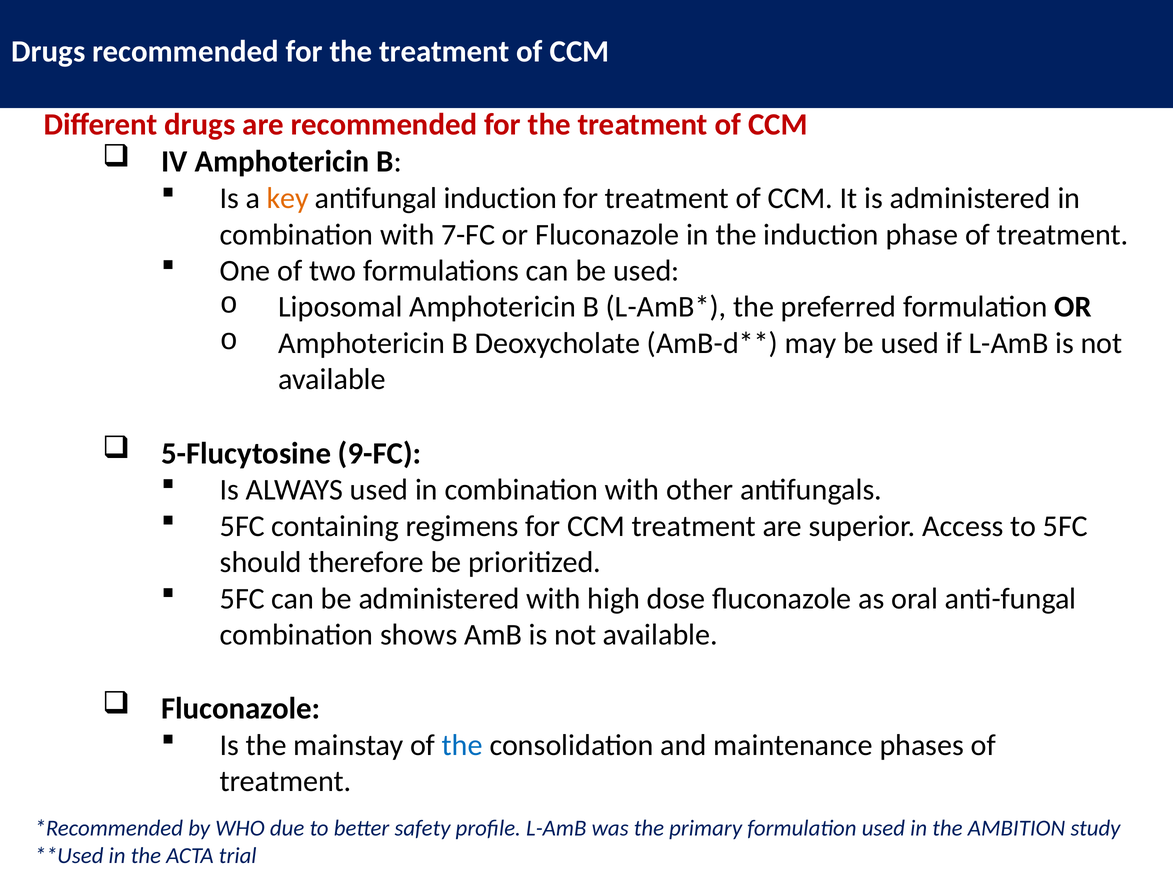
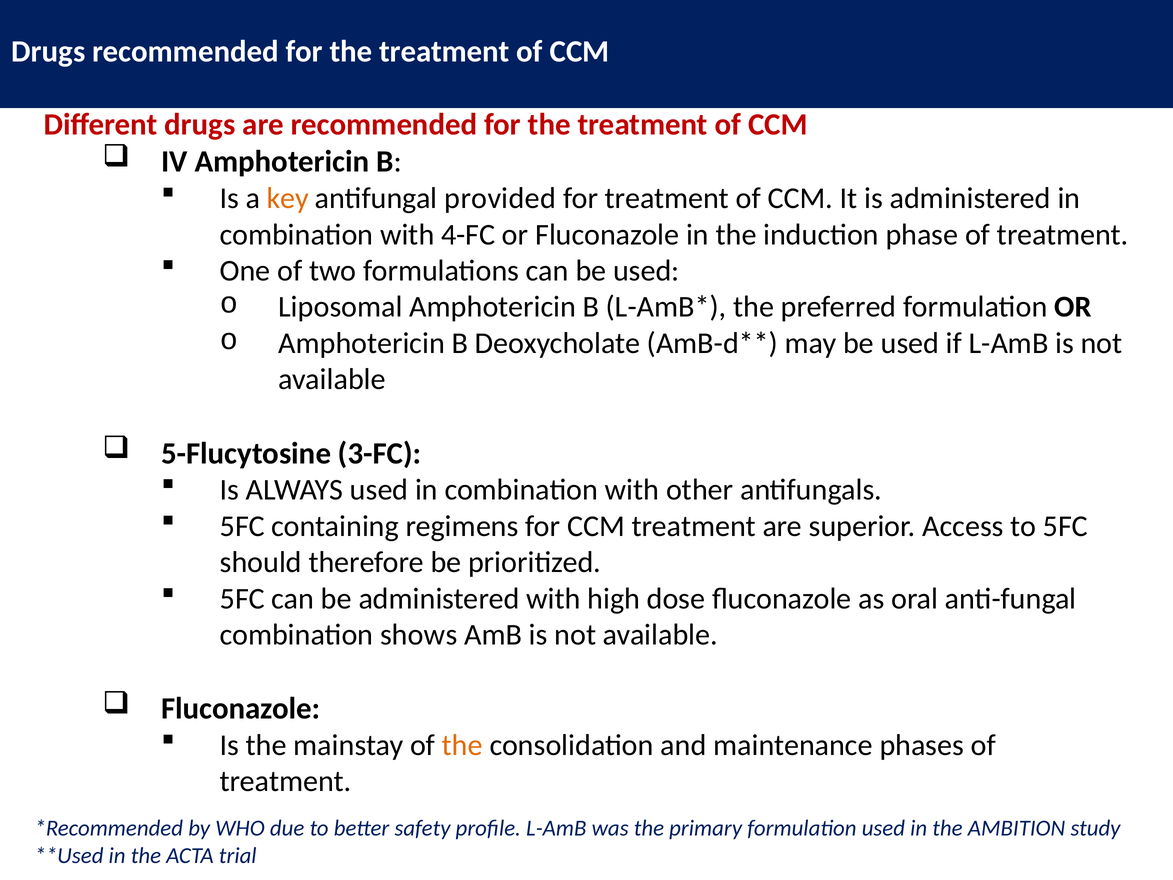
antifungal induction: induction -> provided
7-FC: 7-FC -> 4-FC
9-FC: 9-FC -> 3-FC
the at (462, 745) colour: blue -> orange
